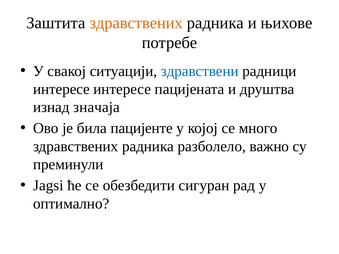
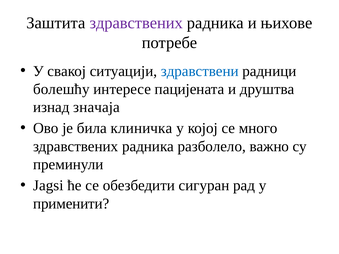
здравствених at (136, 23) colour: orange -> purple
интересе at (61, 89): интересе -> болешћу
пацијенте: пацијенте -> клиничка
оптимално: оптимално -> применити
